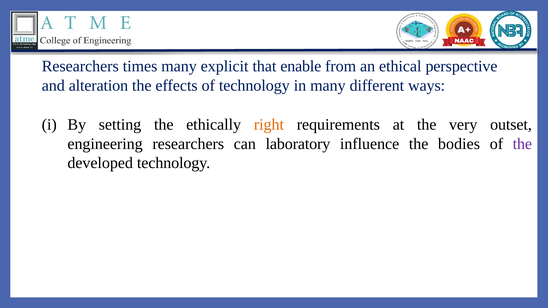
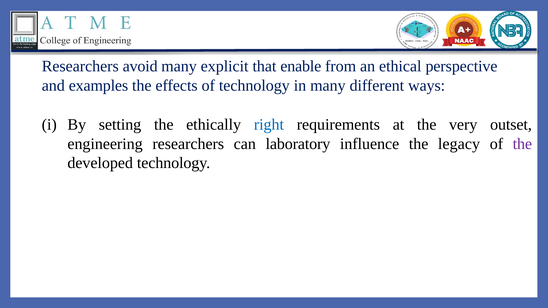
times: times -> avoid
alteration: alteration -> examples
right colour: orange -> blue
bodies: bodies -> legacy
